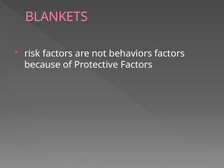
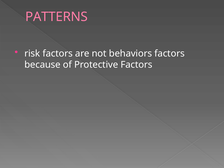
BLANKETS: BLANKETS -> PATTERNS
